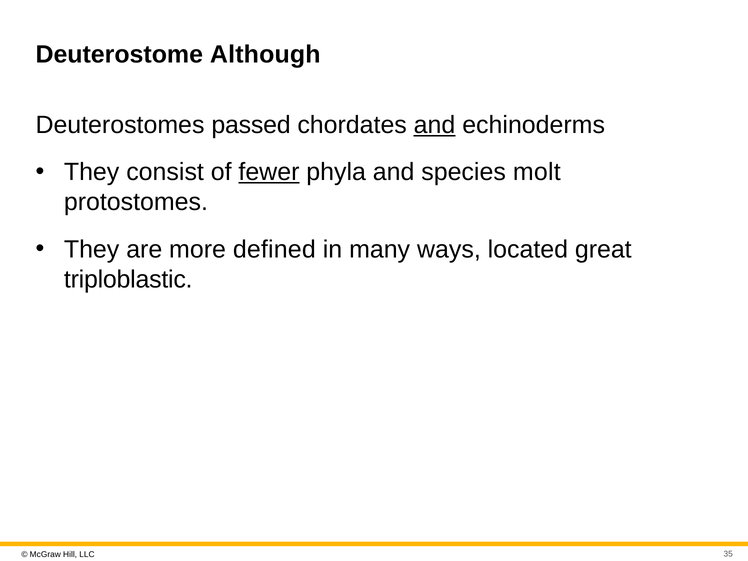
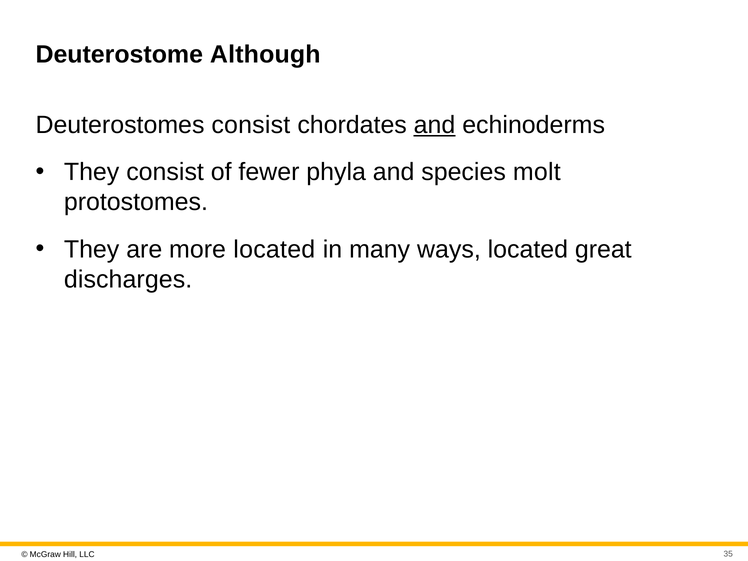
Deuterostomes passed: passed -> consist
fewer underline: present -> none
more defined: defined -> located
triploblastic: triploblastic -> discharges
